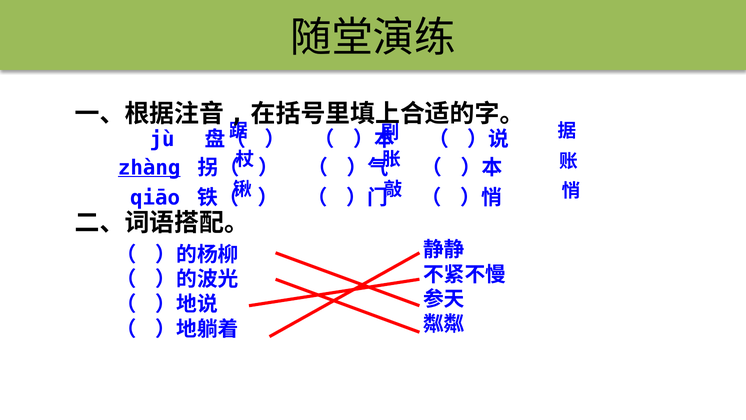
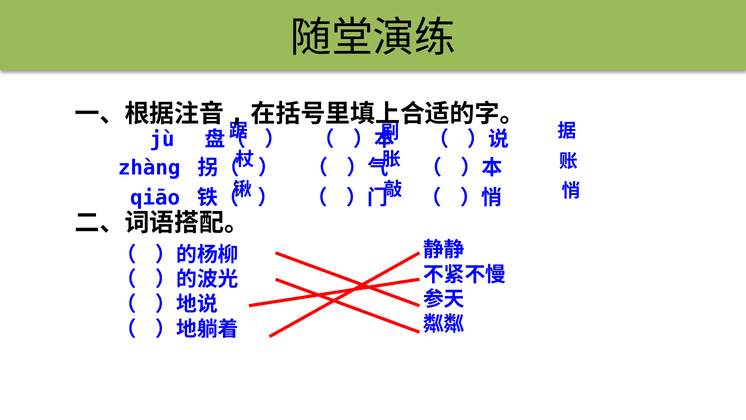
zhàng underline: present -> none
